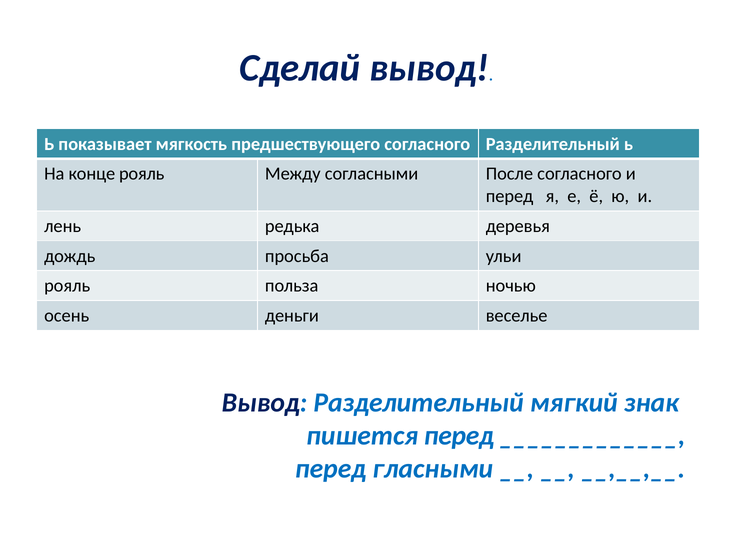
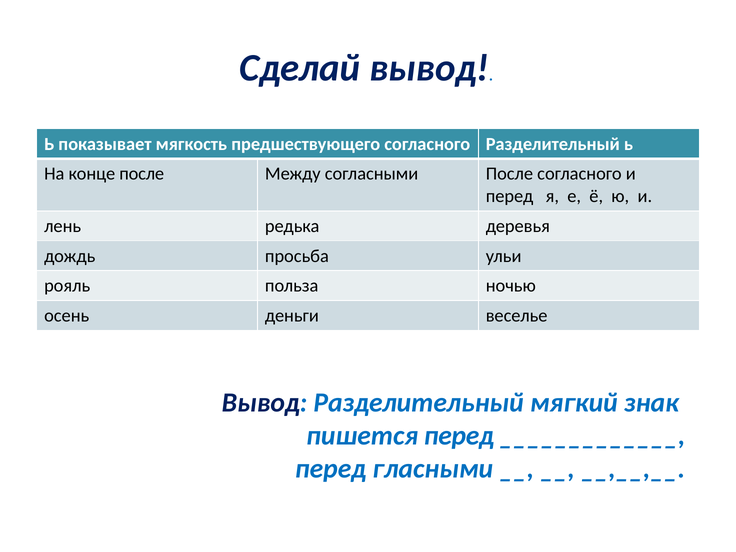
конце рояль: рояль -> после
